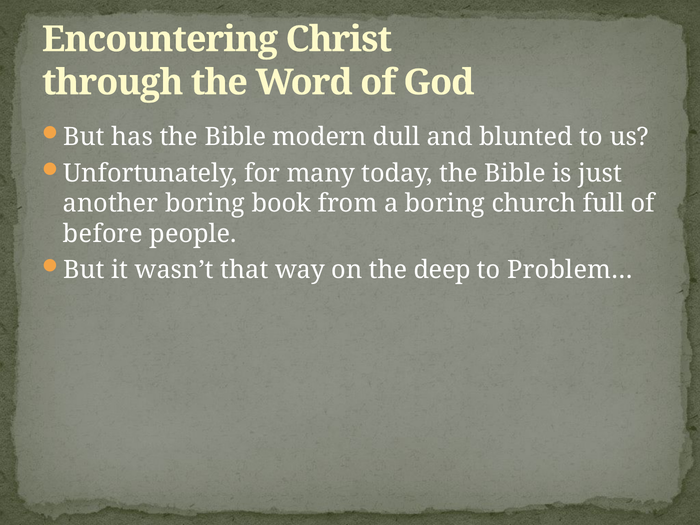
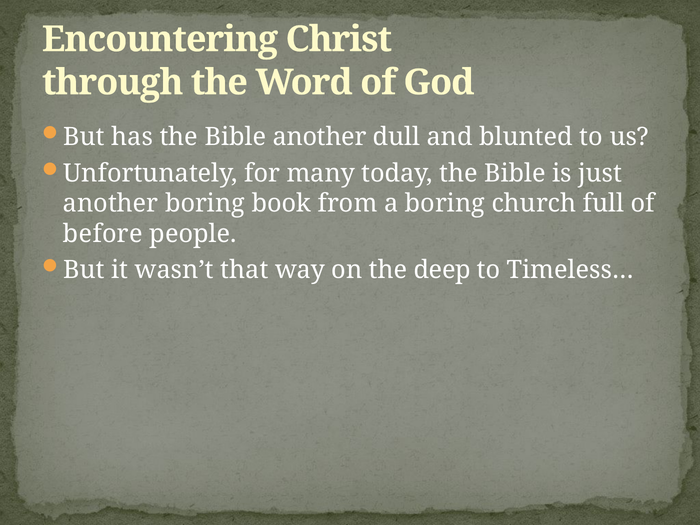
Bible modern: modern -> another
Problem…: Problem… -> Timeless…
